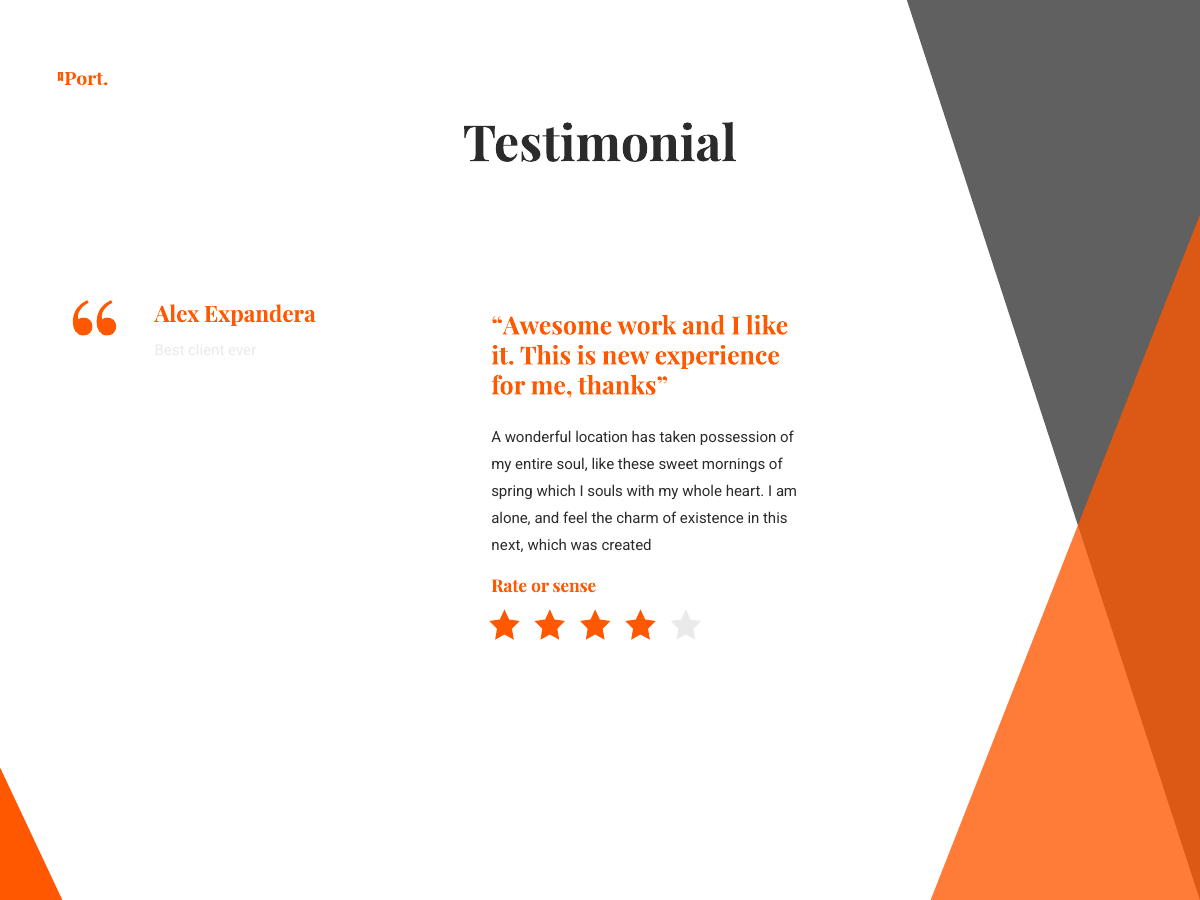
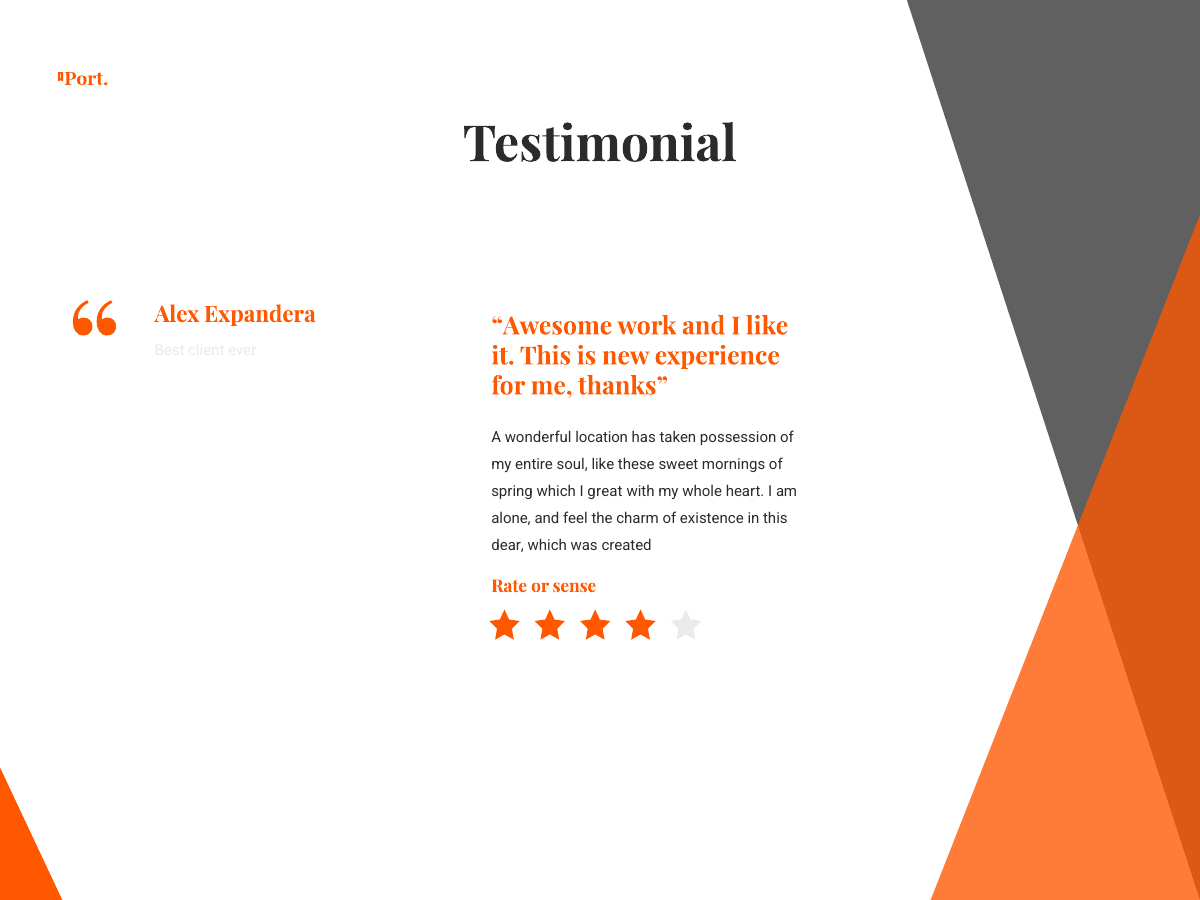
souls: souls -> great
next: next -> dear
